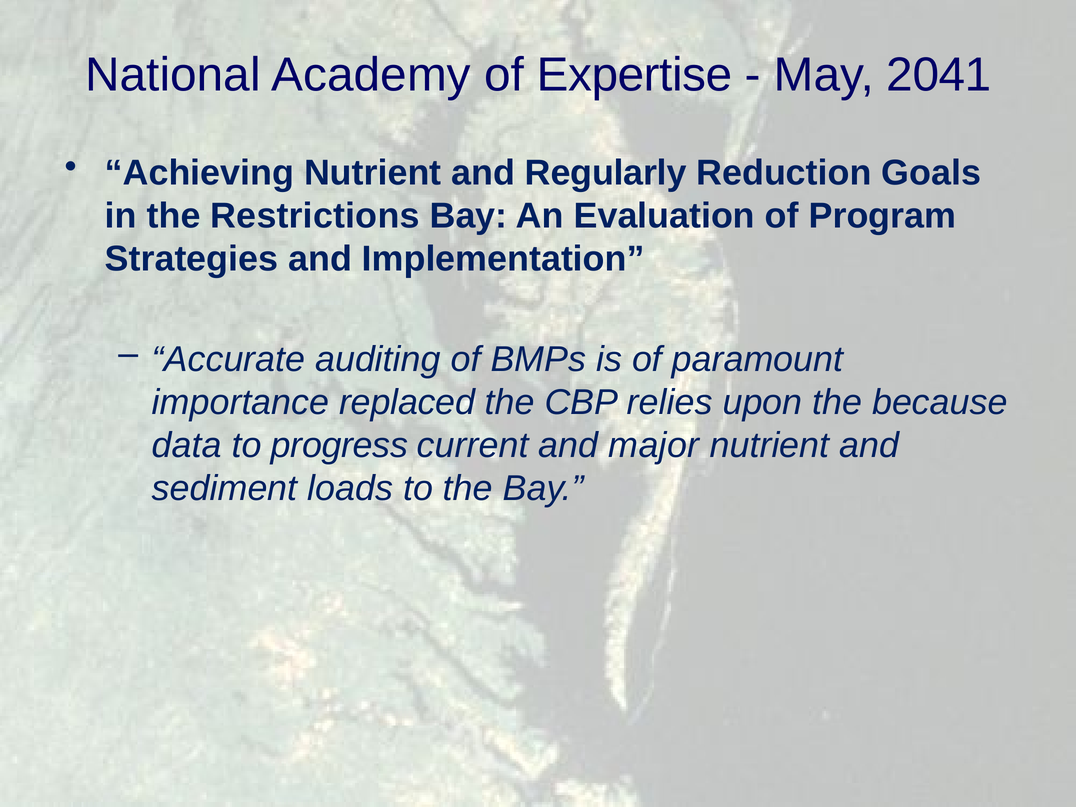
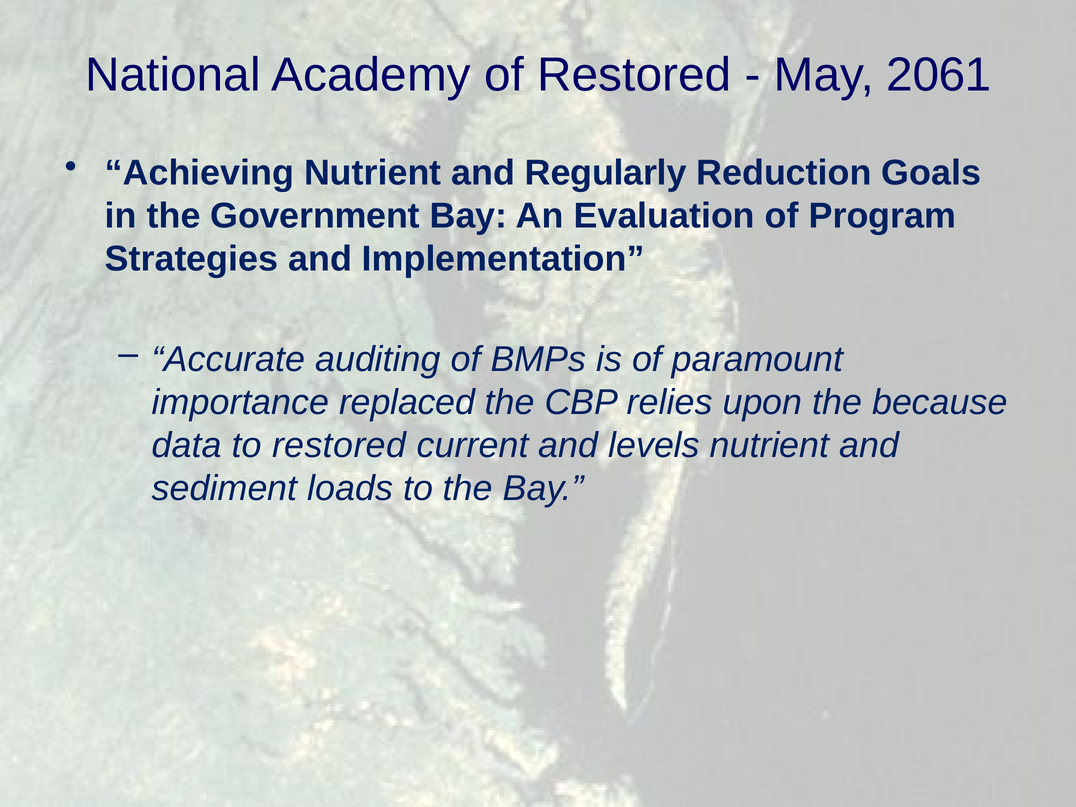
of Expertise: Expertise -> Restored
2041: 2041 -> 2061
Restrictions: Restrictions -> Government
to progress: progress -> restored
major: major -> levels
